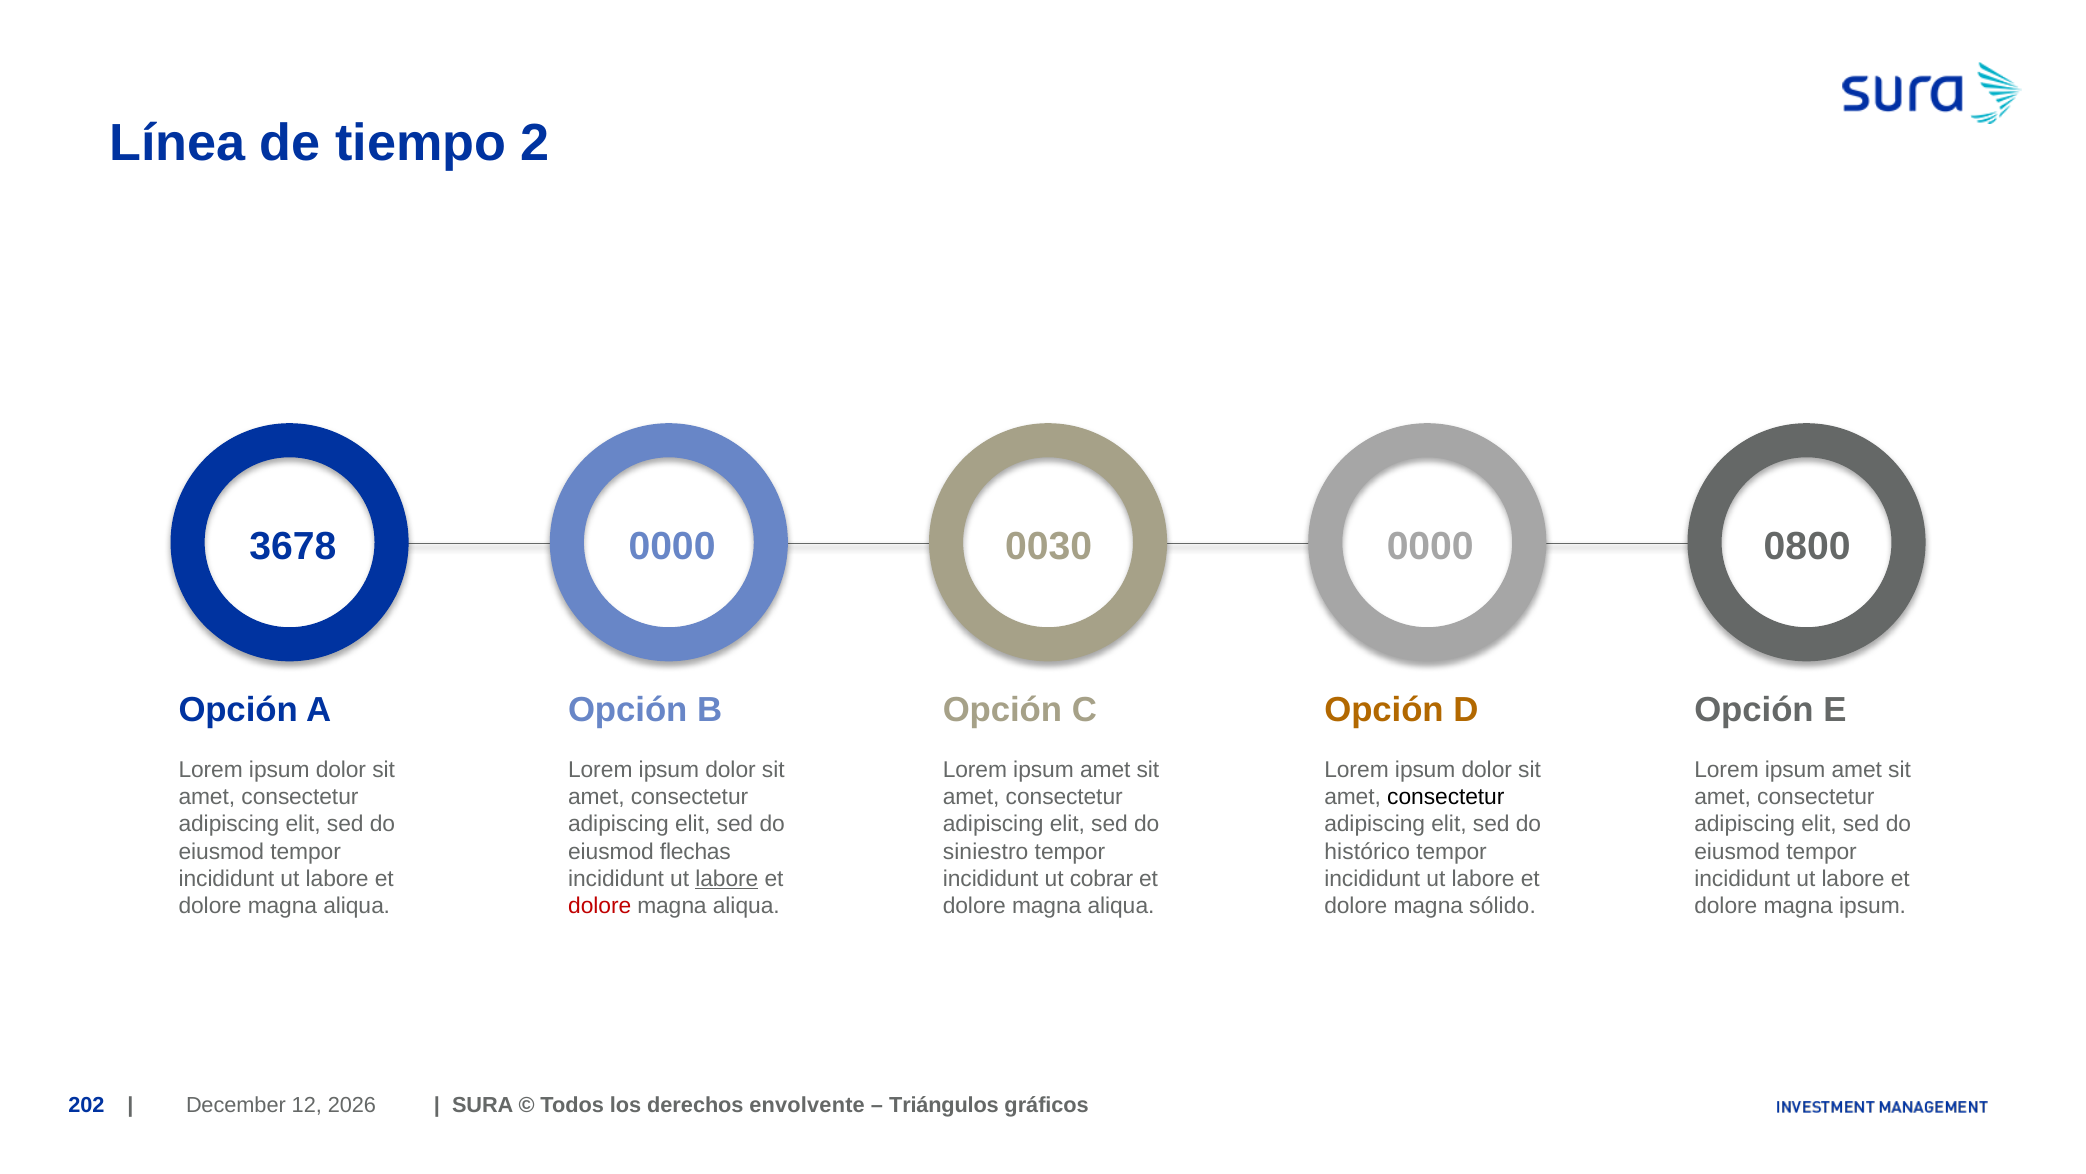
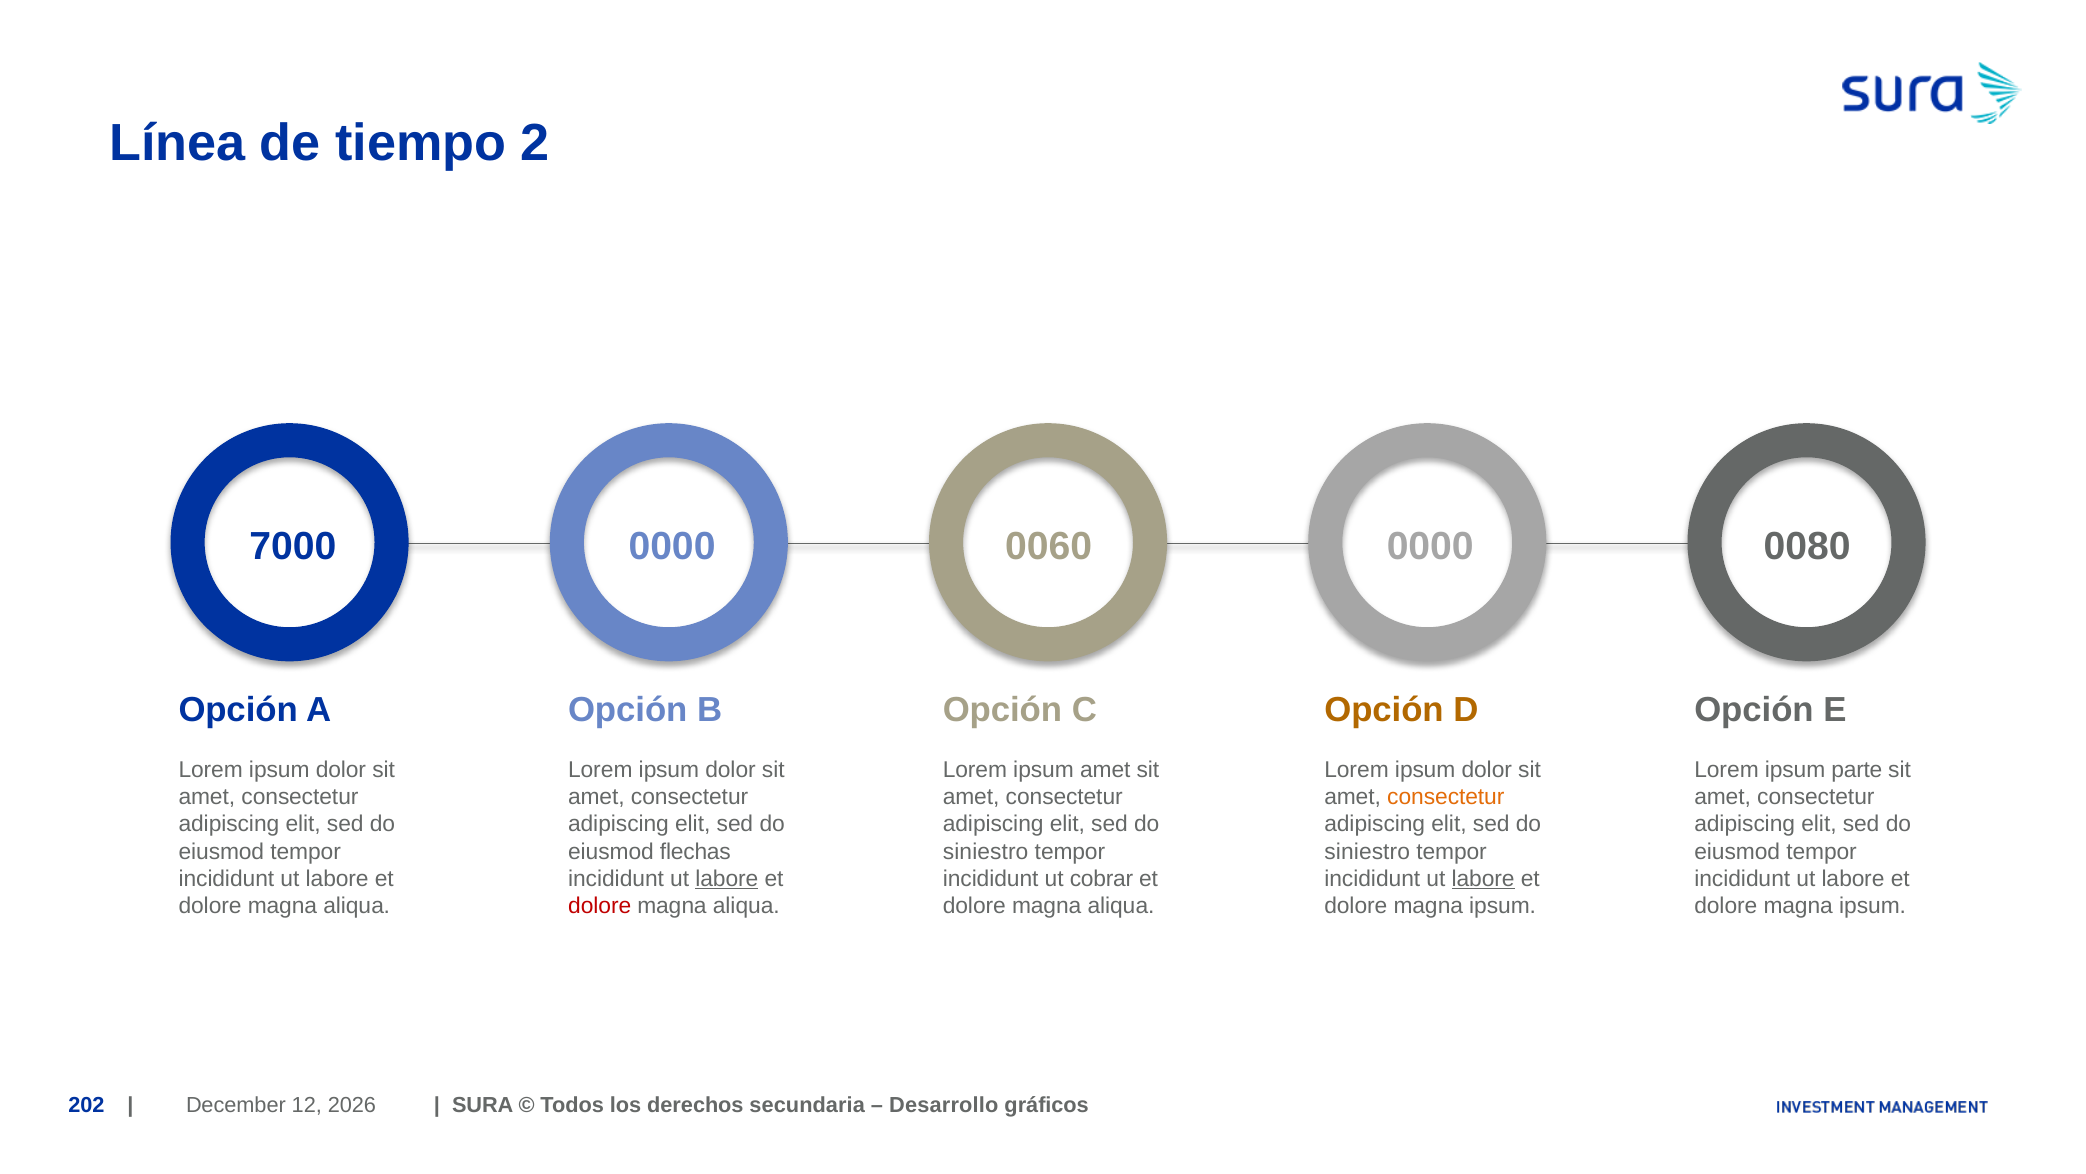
3678: 3678 -> 7000
0030: 0030 -> 0060
0800: 0800 -> 0080
amet at (1857, 769): amet -> parte
consectetur at (1446, 797) colour: black -> orange
histórico at (1367, 851): histórico -> siniestro
labore at (1483, 879) underline: none -> present
sólido at (1503, 906): sólido -> ipsum
envolvente: envolvente -> secundaria
Triángulos: Triángulos -> Desarrollo
